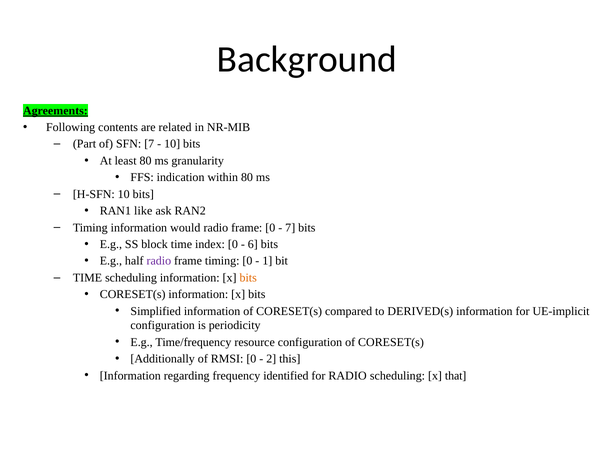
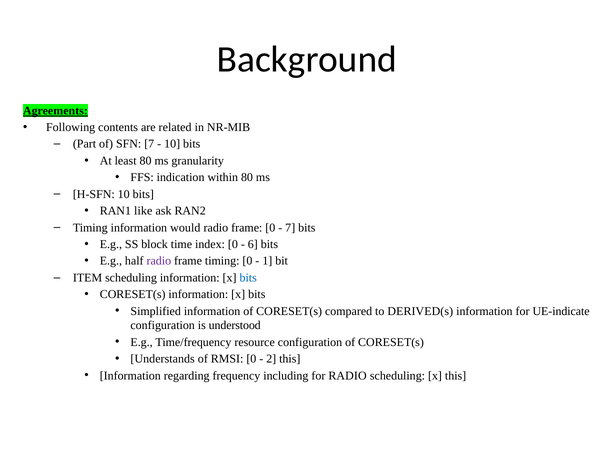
TIME at (88, 278): TIME -> ITEM
bits at (248, 278) colour: orange -> blue
UE-implicit: UE-implicit -> UE-indicate
periodicity: periodicity -> understood
Additionally: Additionally -> Understands
identified: identified -> including
x that: that -> this
